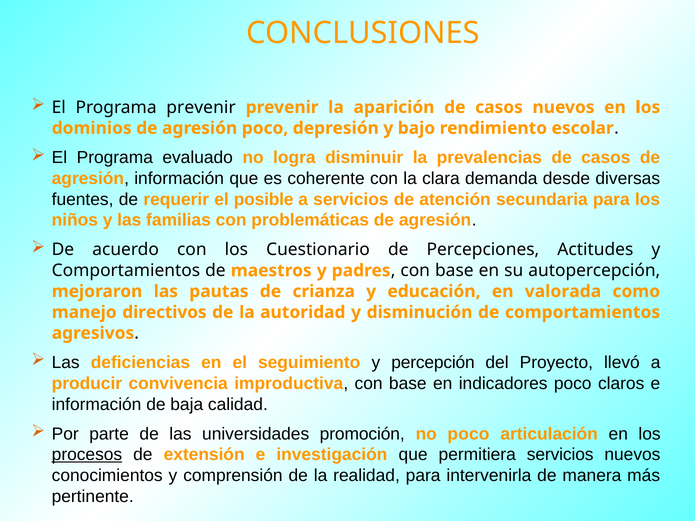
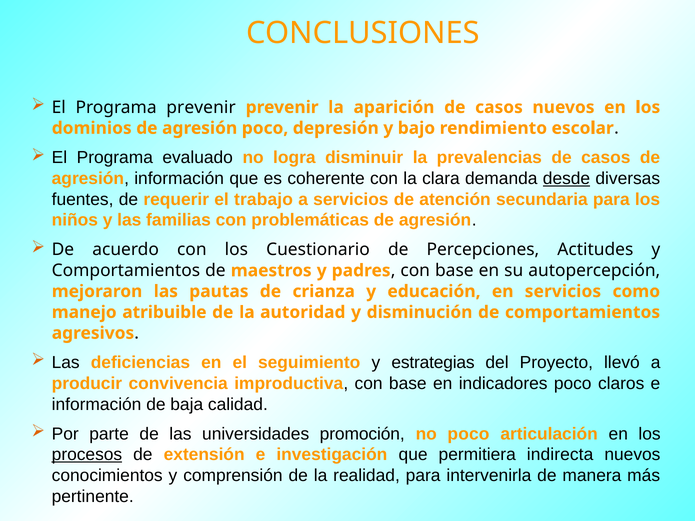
desde underline: none -> present
posible: posible -> trabajo
en valorada: valorada -> servicios
directivos: directivos -> atribuible
percepción: percepción -> estrategias
permitiera servicios: servicios -> indirecta
